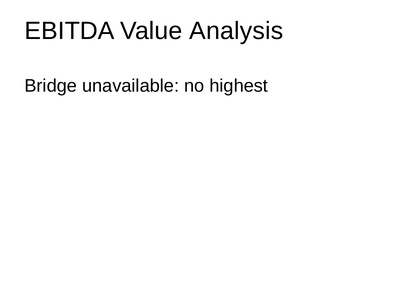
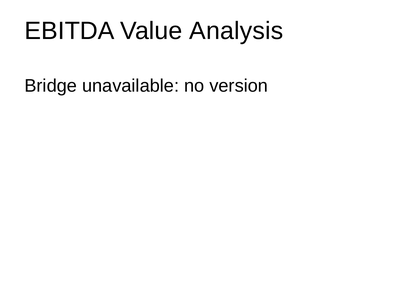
highest: highest -> version
